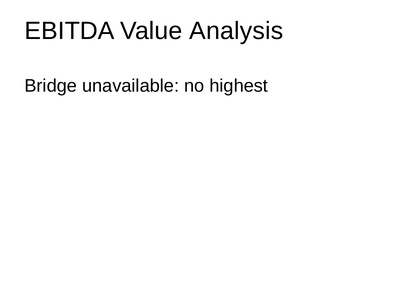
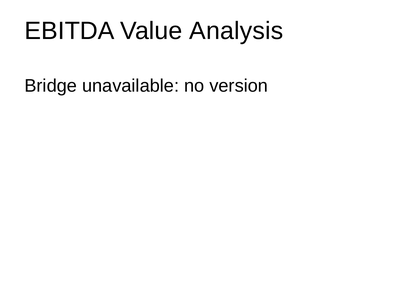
highest: highest -> version
